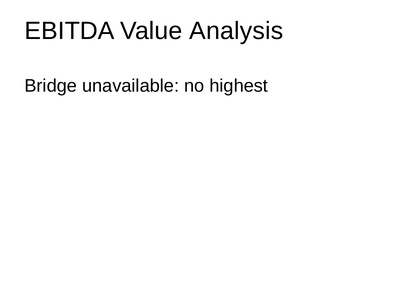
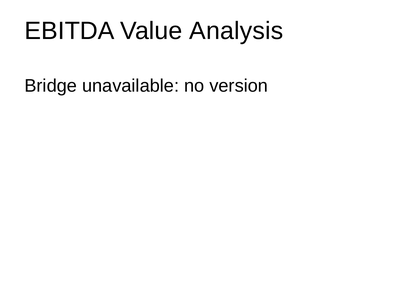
highest: highest -> version
